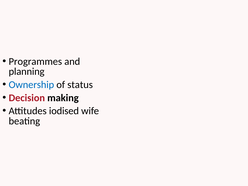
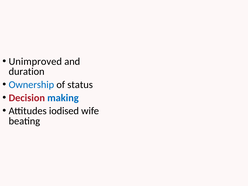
Programmes: Programmes -> Unimproved
planning: planning -> duration
making colour: black -> blue
